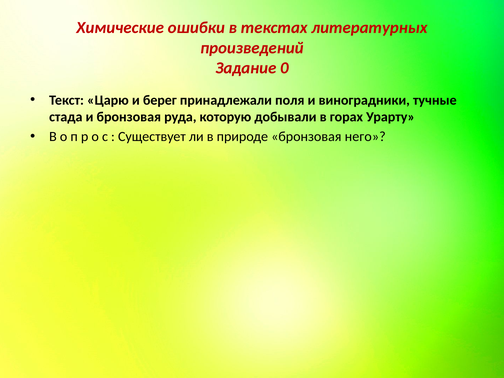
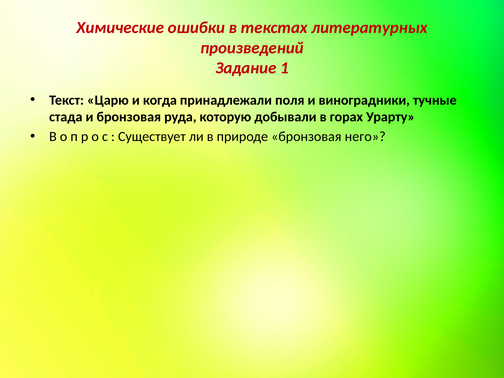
0: 0 -> 1
берег: берег -> когда
